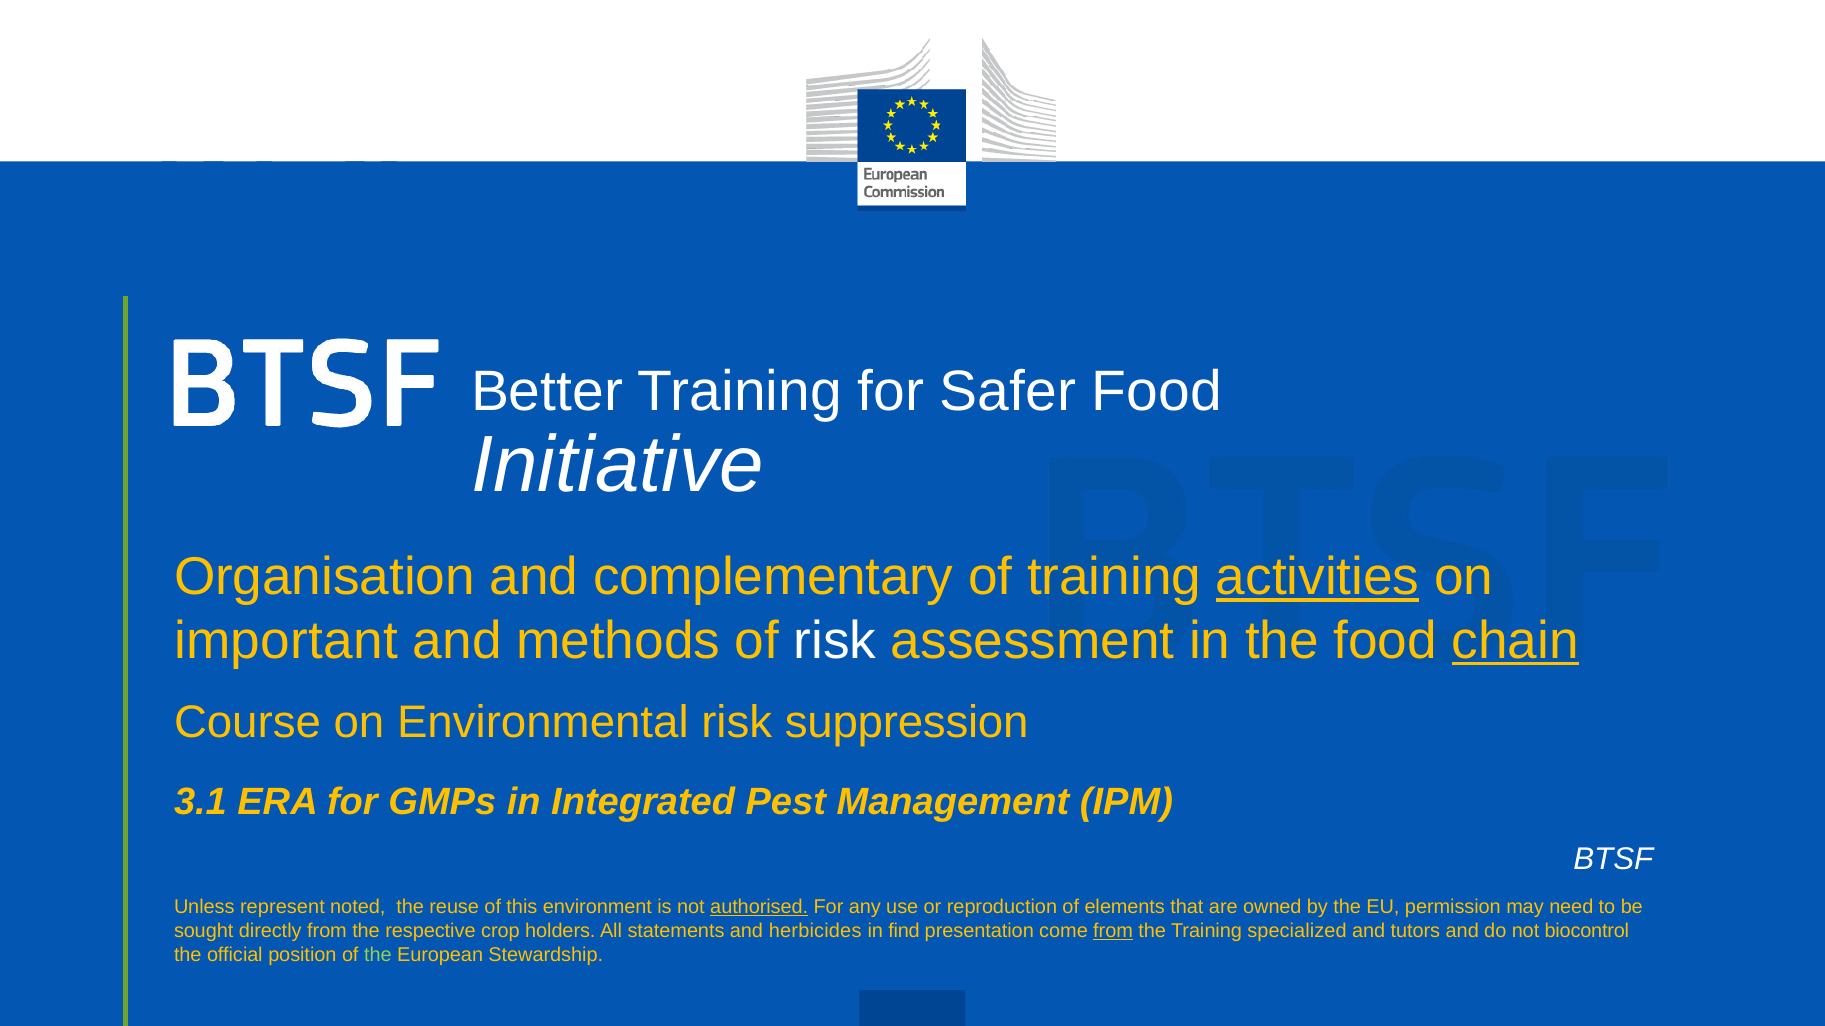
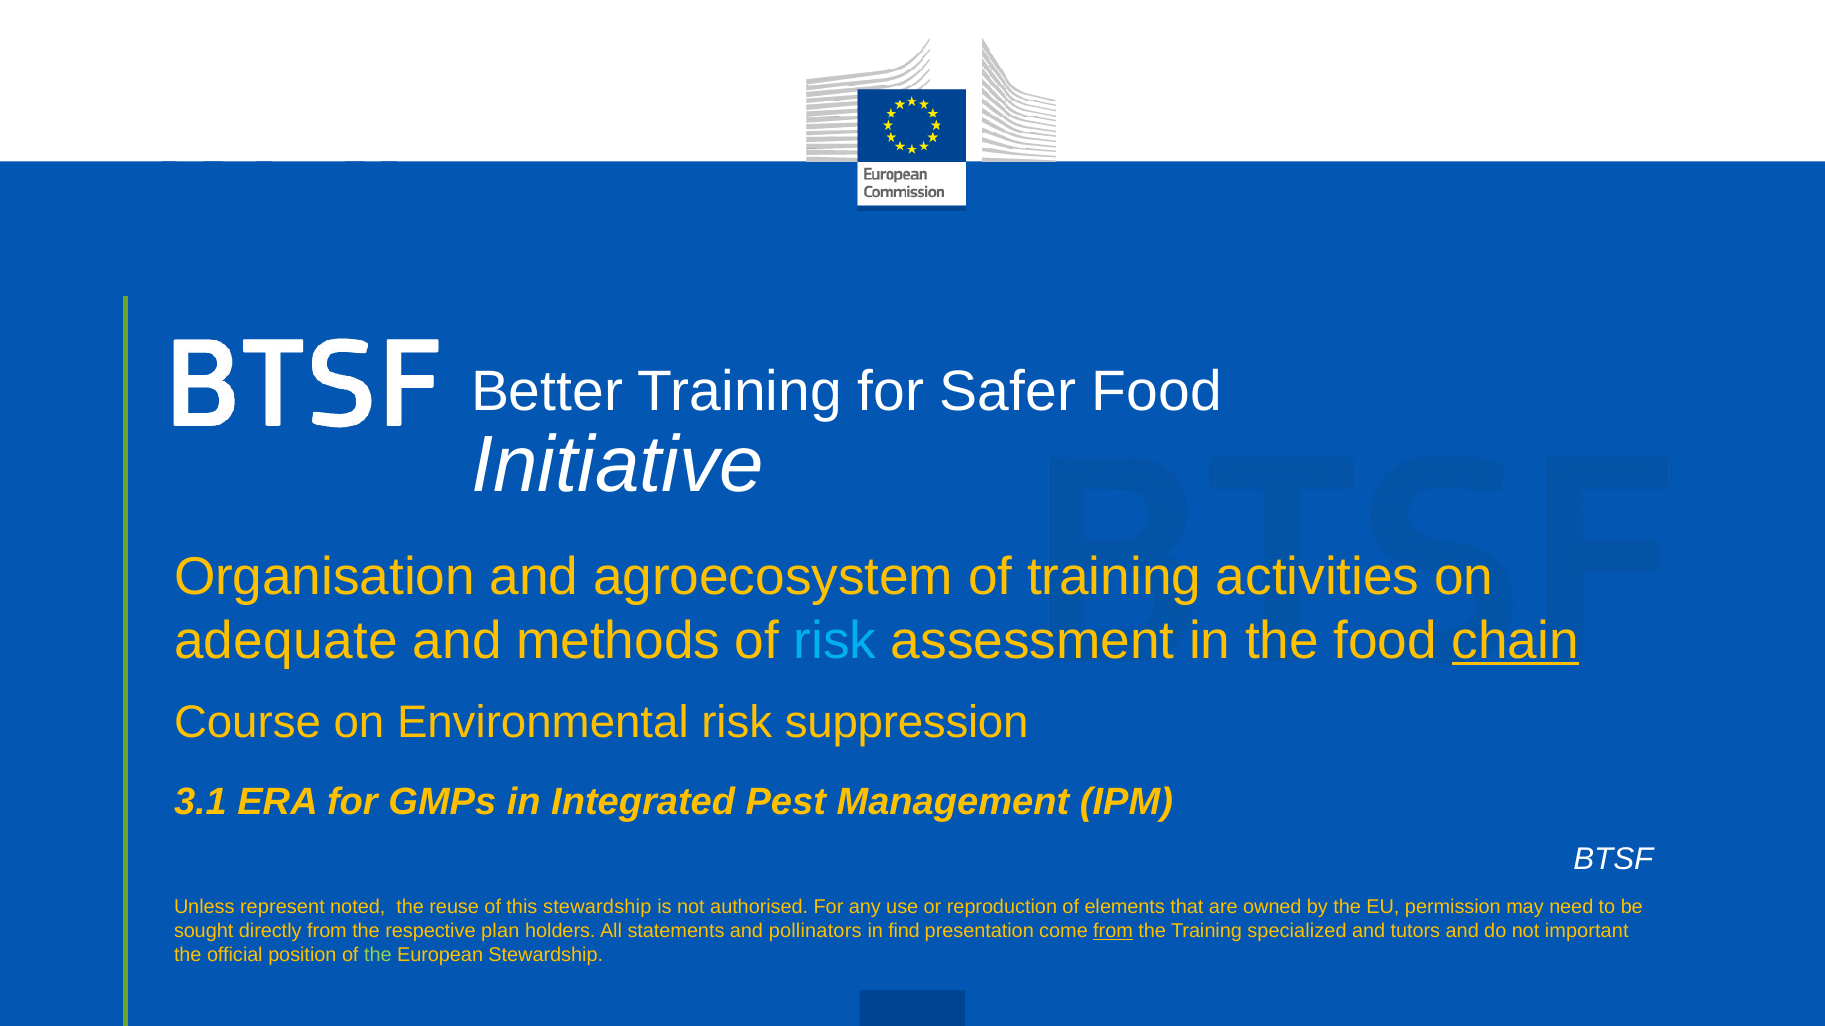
complementary: complementary -> agroecosystem
activities underline: present -> none
important: important -> adequate
risk at (835, 641) colour: white -> light blue
this environment: environment -> stewardship
authorised underline: present -> none
crop: crop -> plan
herbicides: herbicides -> pollinators
biocontrol: biocontrol -> important
